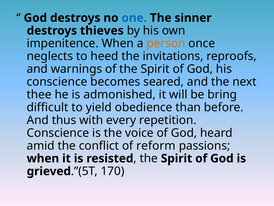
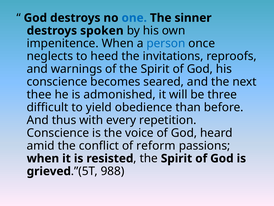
thieves: thieves -> spoken
person colour: orange -> blue
bring: bring -> three
170: 170 -> 988
